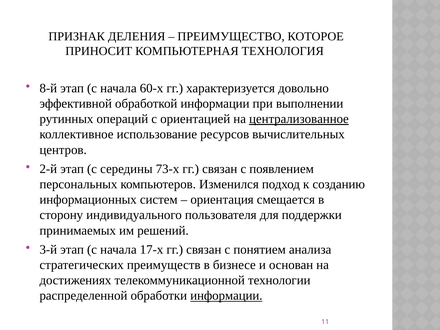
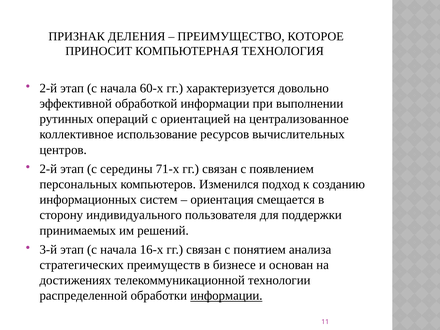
8-й at (48, 88): 8-й -> 2-й
централизованное underline: present -> none
73-х: 73-х -> 71-х
17-х: 17-х -> 16-х
